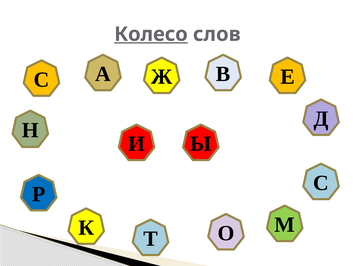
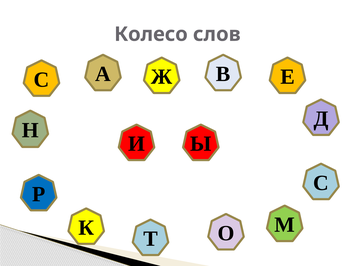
Колесо underline: present -> none
